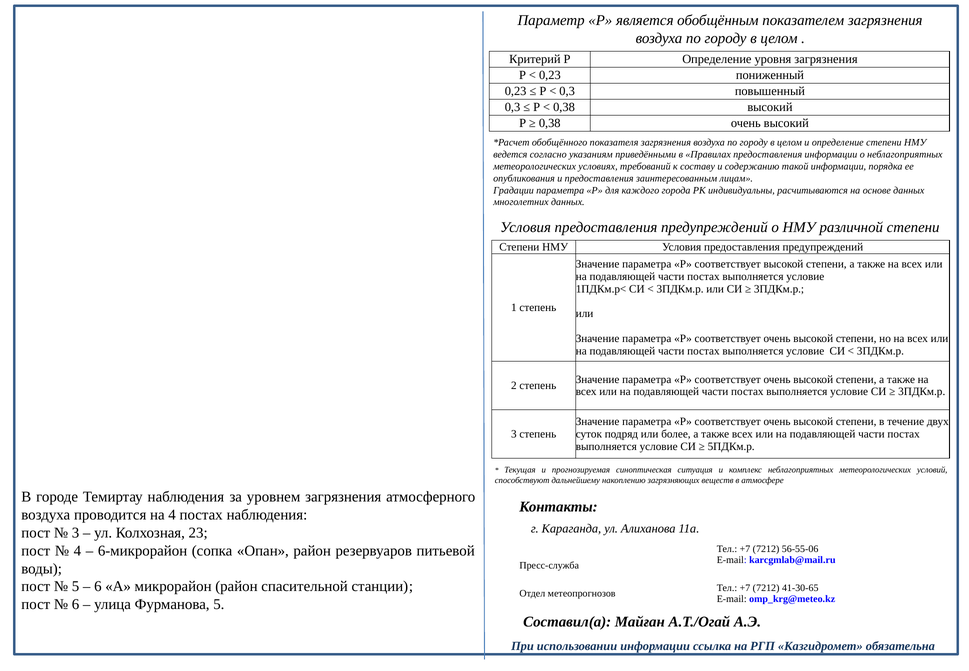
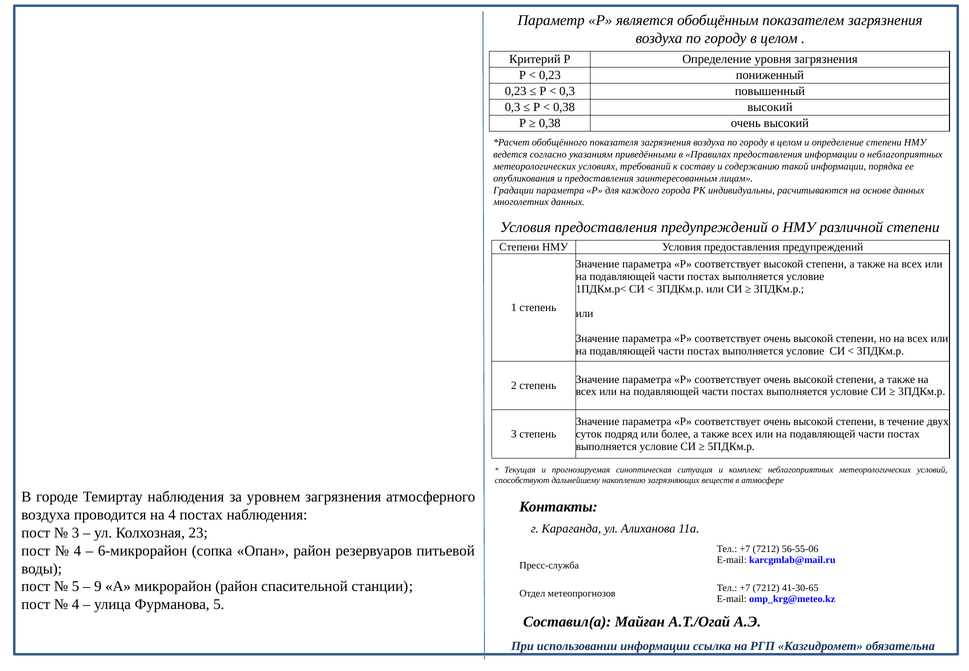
6 at (98, 586): 6 -> 9
6 at (76, 604): 6 -> 4
